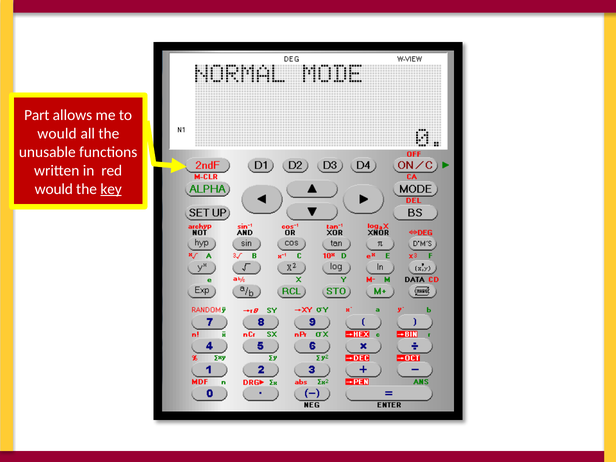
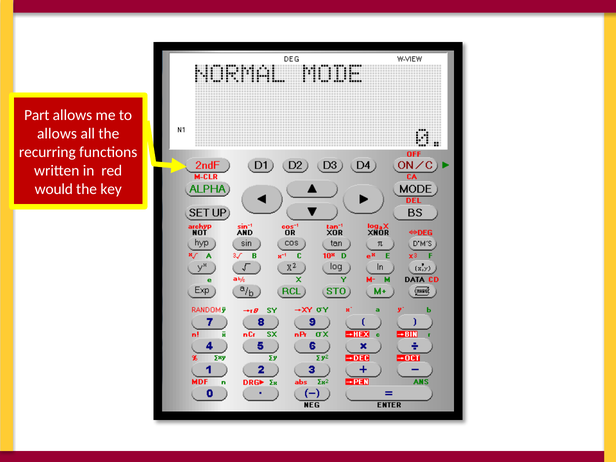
would at (57, 134): would -> allows
unusable: unusable -> recurring
key underline: present -> none
